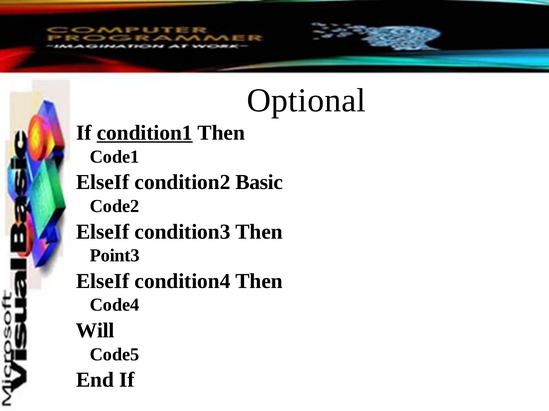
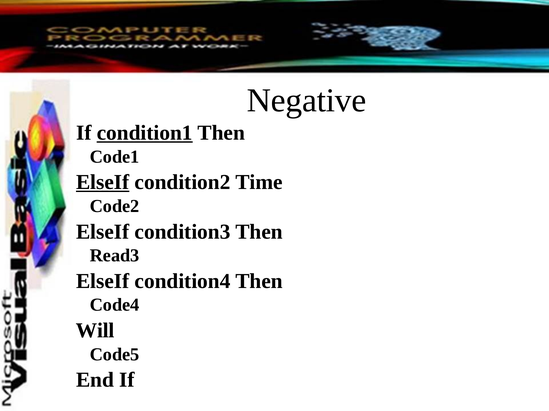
Optional: Optional -> Negative
ElseIf at (103, 183) underline: none -> present
Basic: Basic -> Time
Point3: Point3 -> Read3
